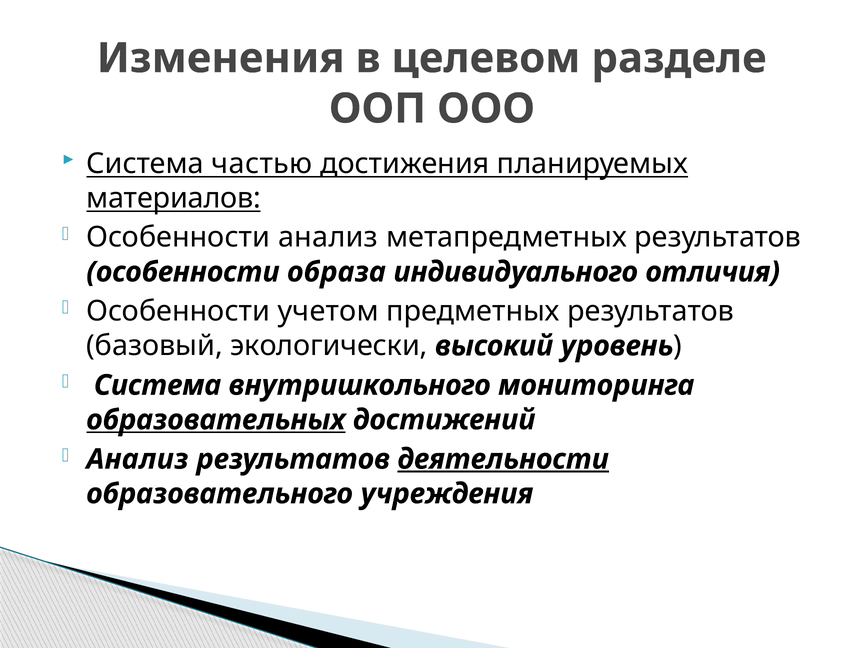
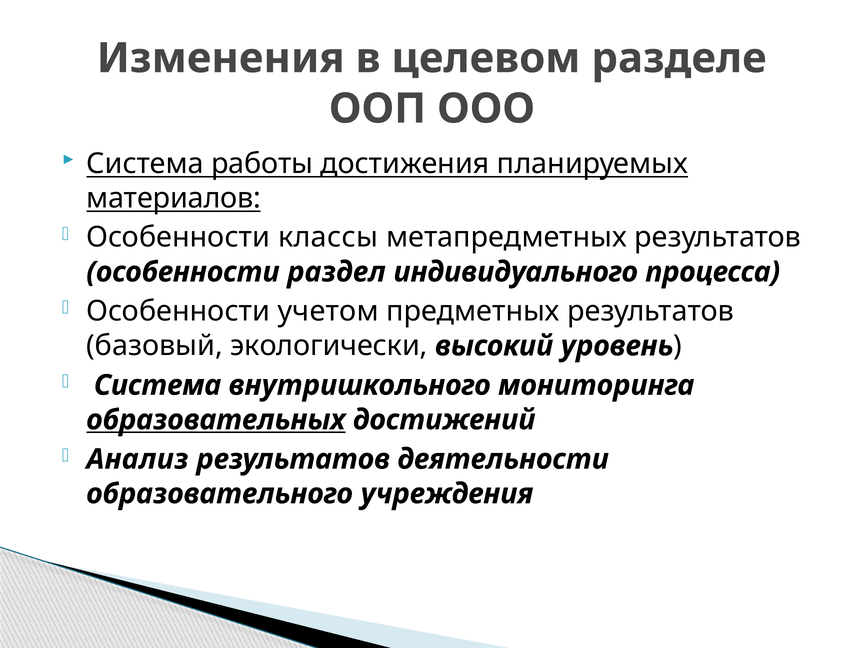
частью: частью -> работы
Особенности анализ: анализ -> классы
образа: образа -> раздел
отличия: отличия -> процесса
деятельности underline: present -> none
